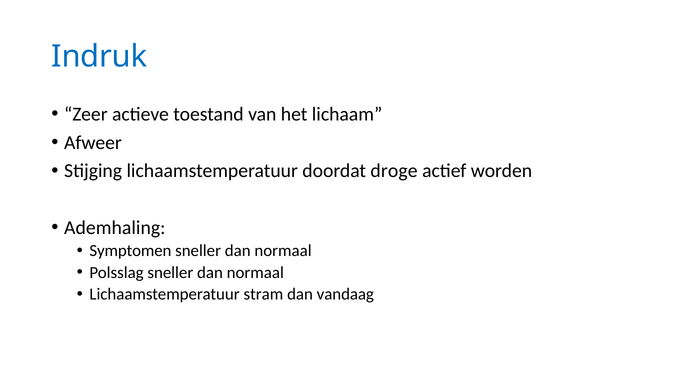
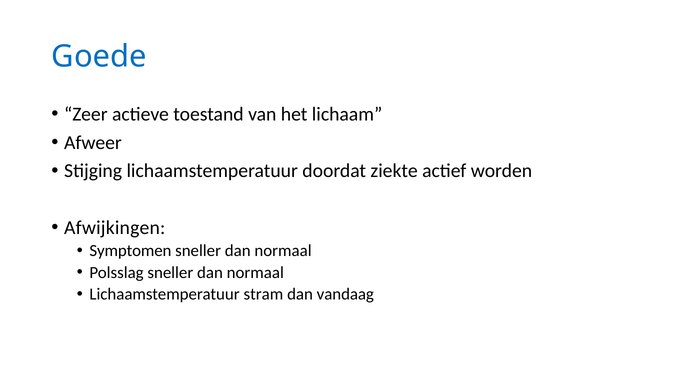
Indruk: Indruk -> Goede
droge: droge -> ziekte
Ademhaling: Ademhaling -> Afwijkingen
